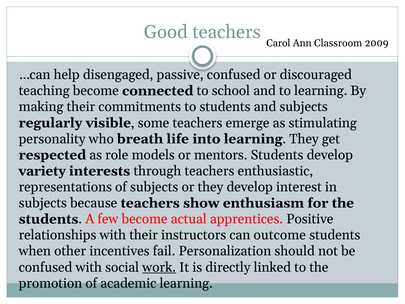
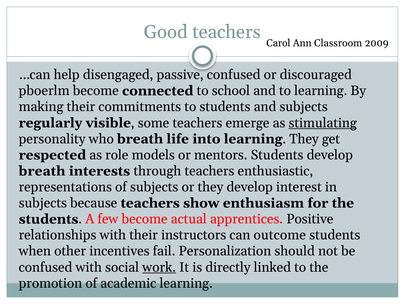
teaching: teaching -> pboerlm
stimulating underline: none -> present
variety at (42, 171): variety -> breath
